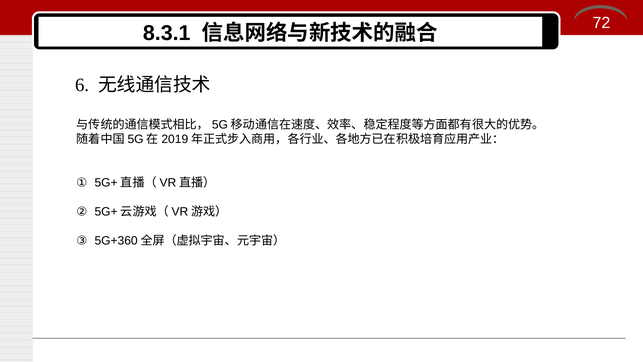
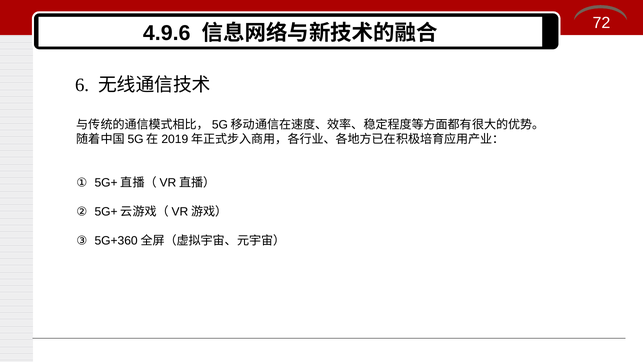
8.3.1: 8.3.1 -> 4.9.6
